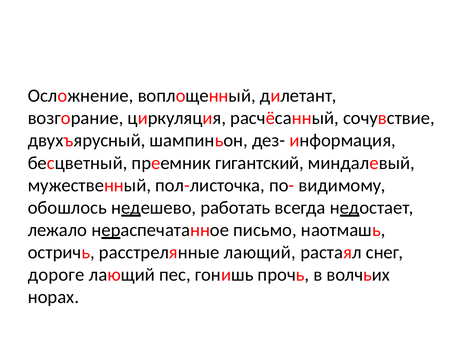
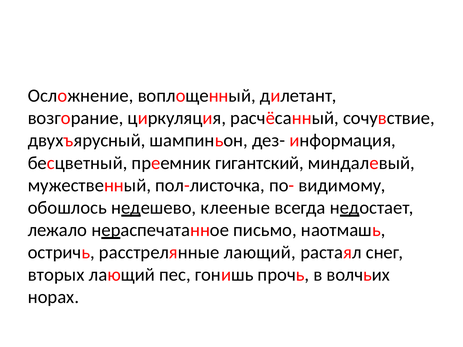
работать: работать -> клееные
дороге: дороге -> вторых
